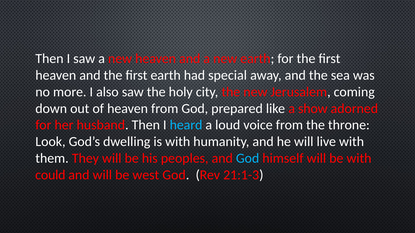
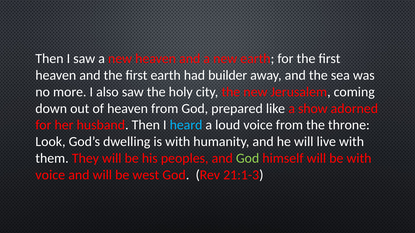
special: special -> builder
God at (248, 159) colour: light blue -> light green
could at (50, 175): could -> voice
